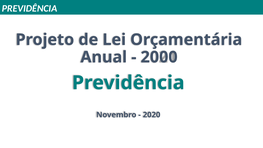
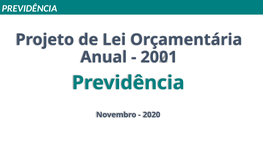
2000: 2000 -> 2001
